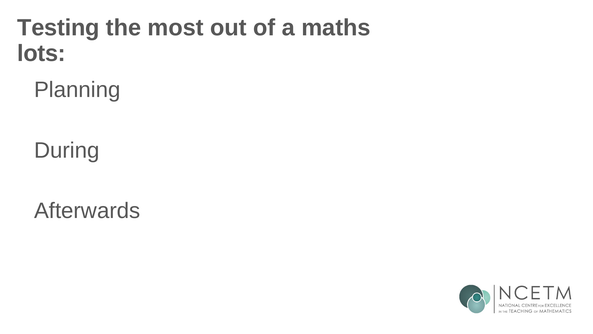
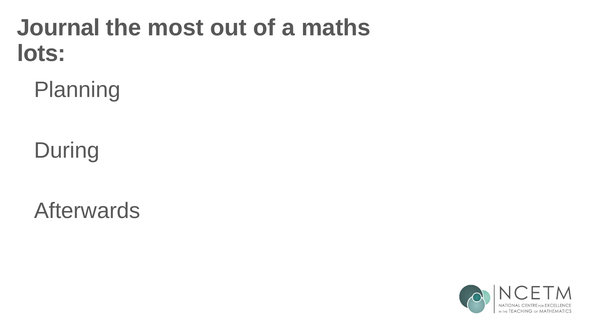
Testing: Testing -> Journal
